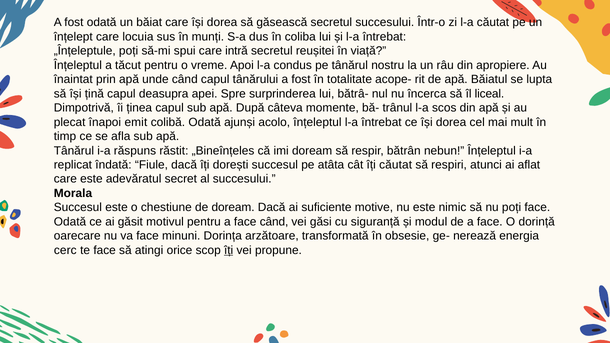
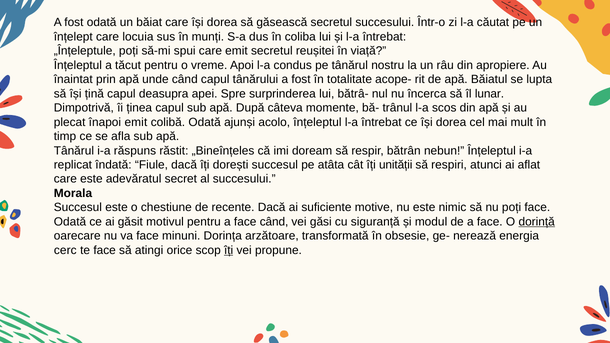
care intră: intră -> emit
liceal: liceal -> lunar
îți căutat: căutat -> unității
de doream: doream -> recente
dorință underline: none -> present
